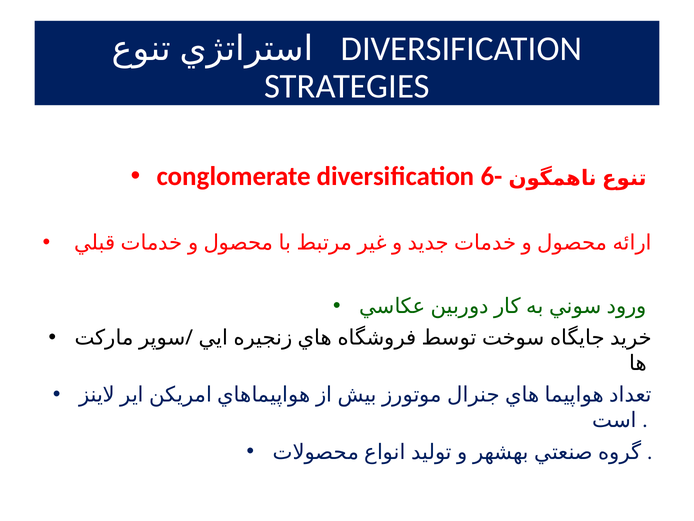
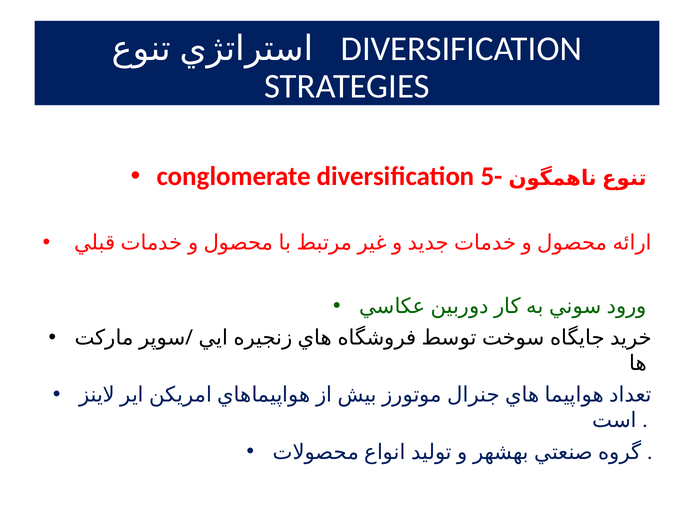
6-: 6- -> 5-
